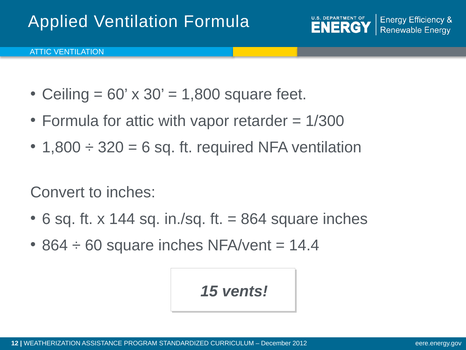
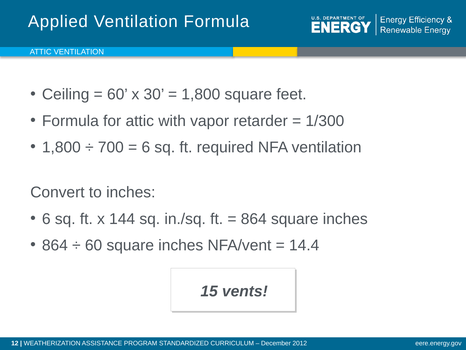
320: 320 -> 700
